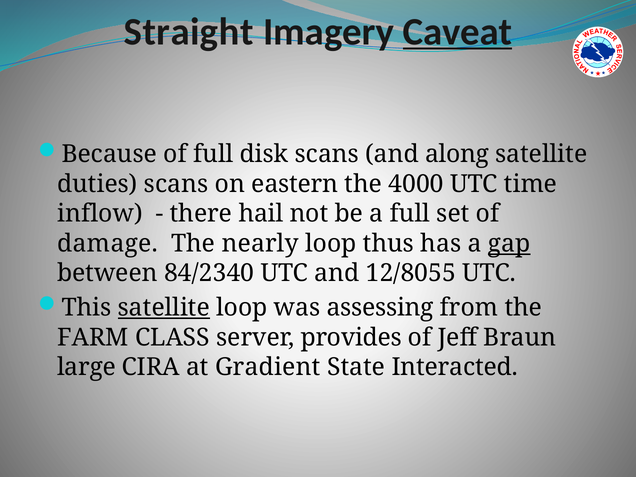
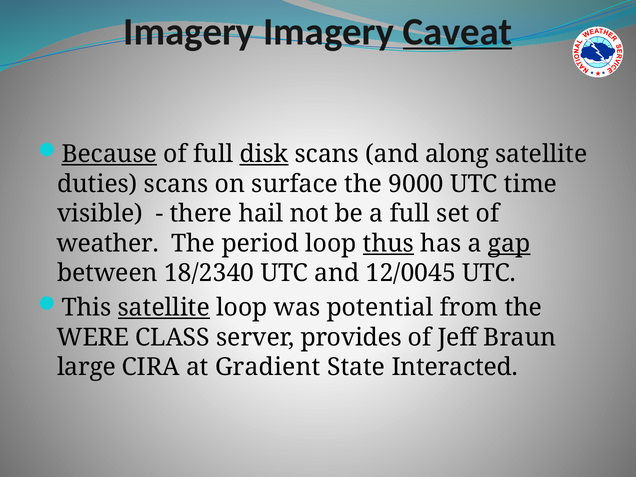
Straight at (189, 32): Straight -> Imagery
Because underline: none -> present
disk underline: none -> present
eastern: eastern -> surface
4000: 4000 -> 9000
inflow: inflow -> visible
damage: damage -> weather
nearly: nearly -> period
thus underline: none -> present
84/2340: 84/2340 -> 18/2340
12/8055: 12/8055 -> 12/0045
assessing: assessing -> potential
FARM: FARM -> WERE
